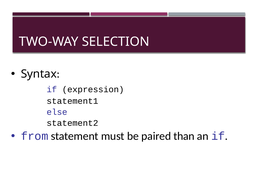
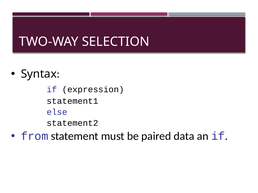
than: than -> data
